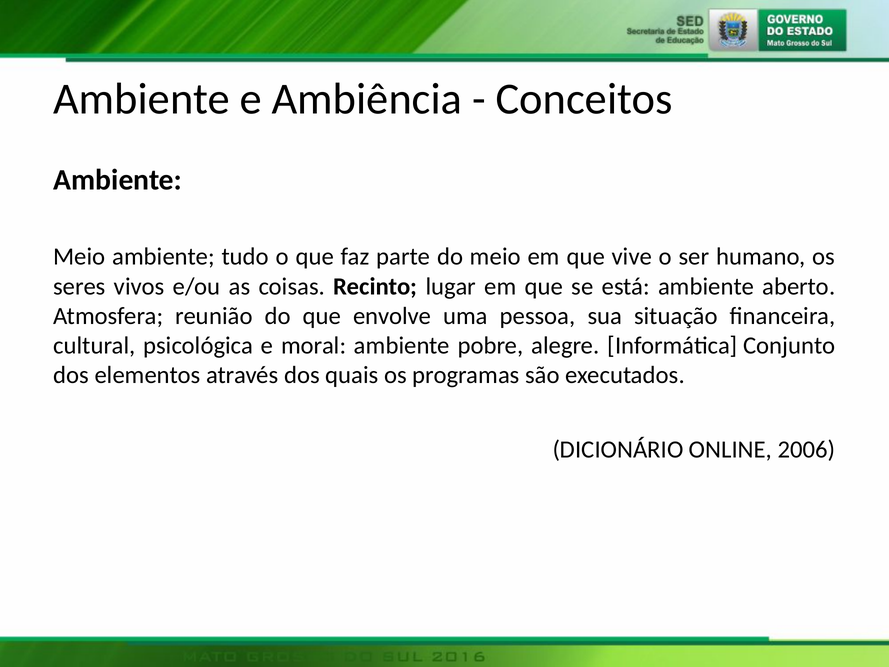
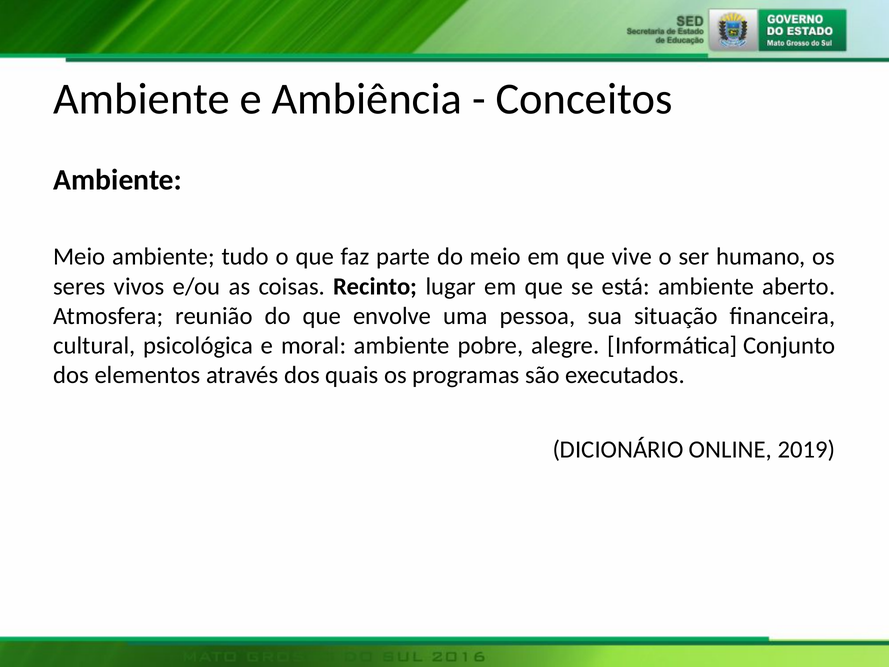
2006: 2006 -> 2019
